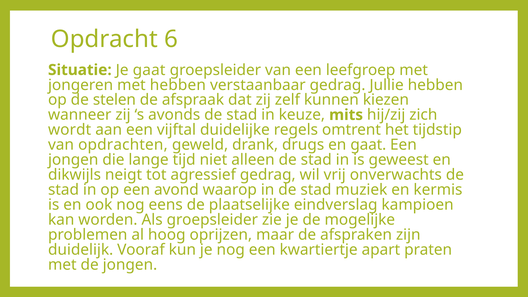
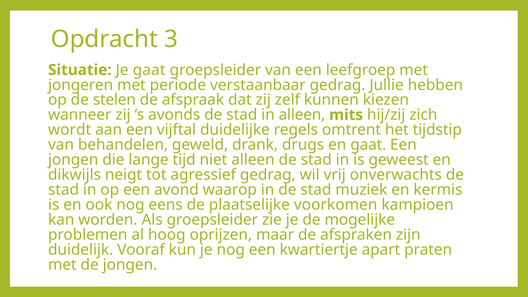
6: 6 -> 3
met hebben: hebben -> periode
in keuze: keuze -> alleen
opdrachten: opdrachten -> behandelen
eindverslag: eindverslag -> voorkomen
